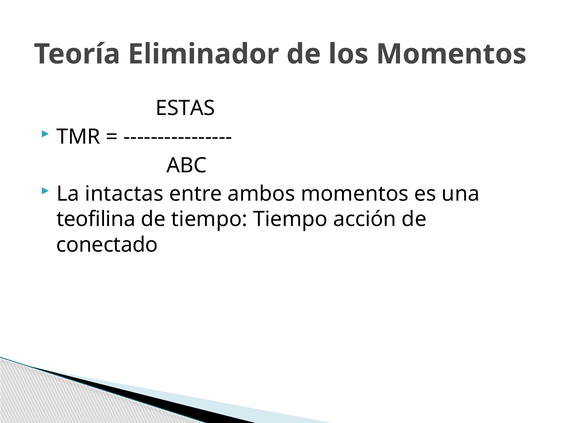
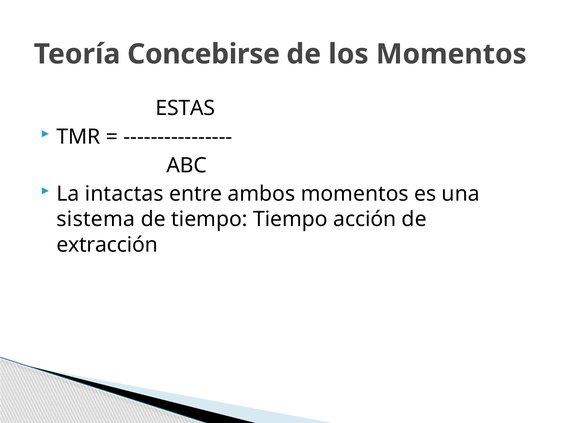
Eliminador: Eliminador -> Concebirse
teofilina: teofilina -> sistema
conectado: conectado -> extracción
